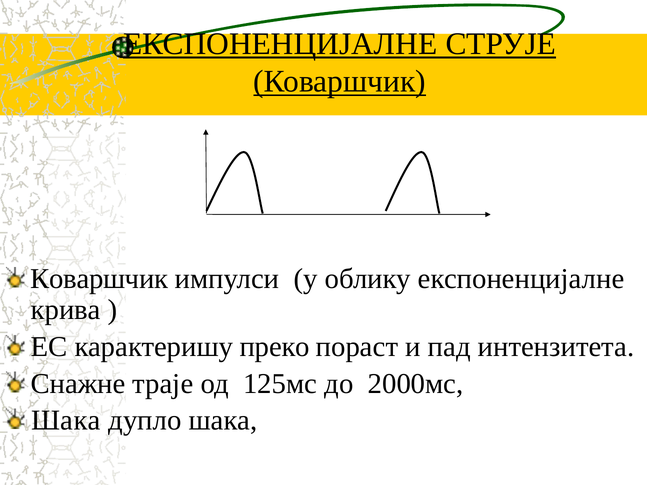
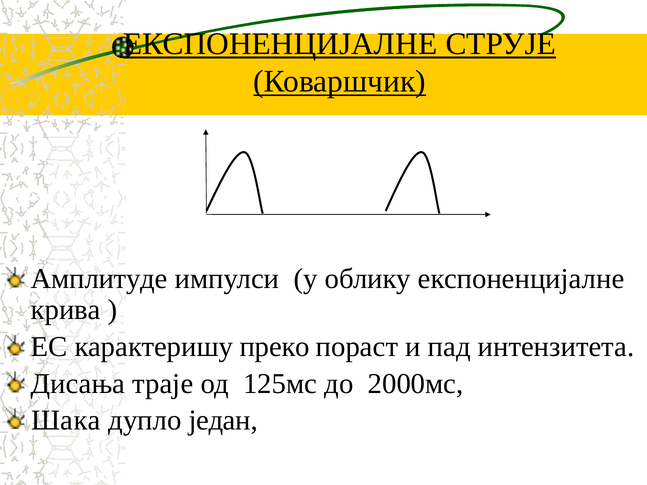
Коваршчик at (99, 279): Коваршчик -> Амплитуде
Снажне: Снажне -> Дисања
дупло шака: шака -> један
